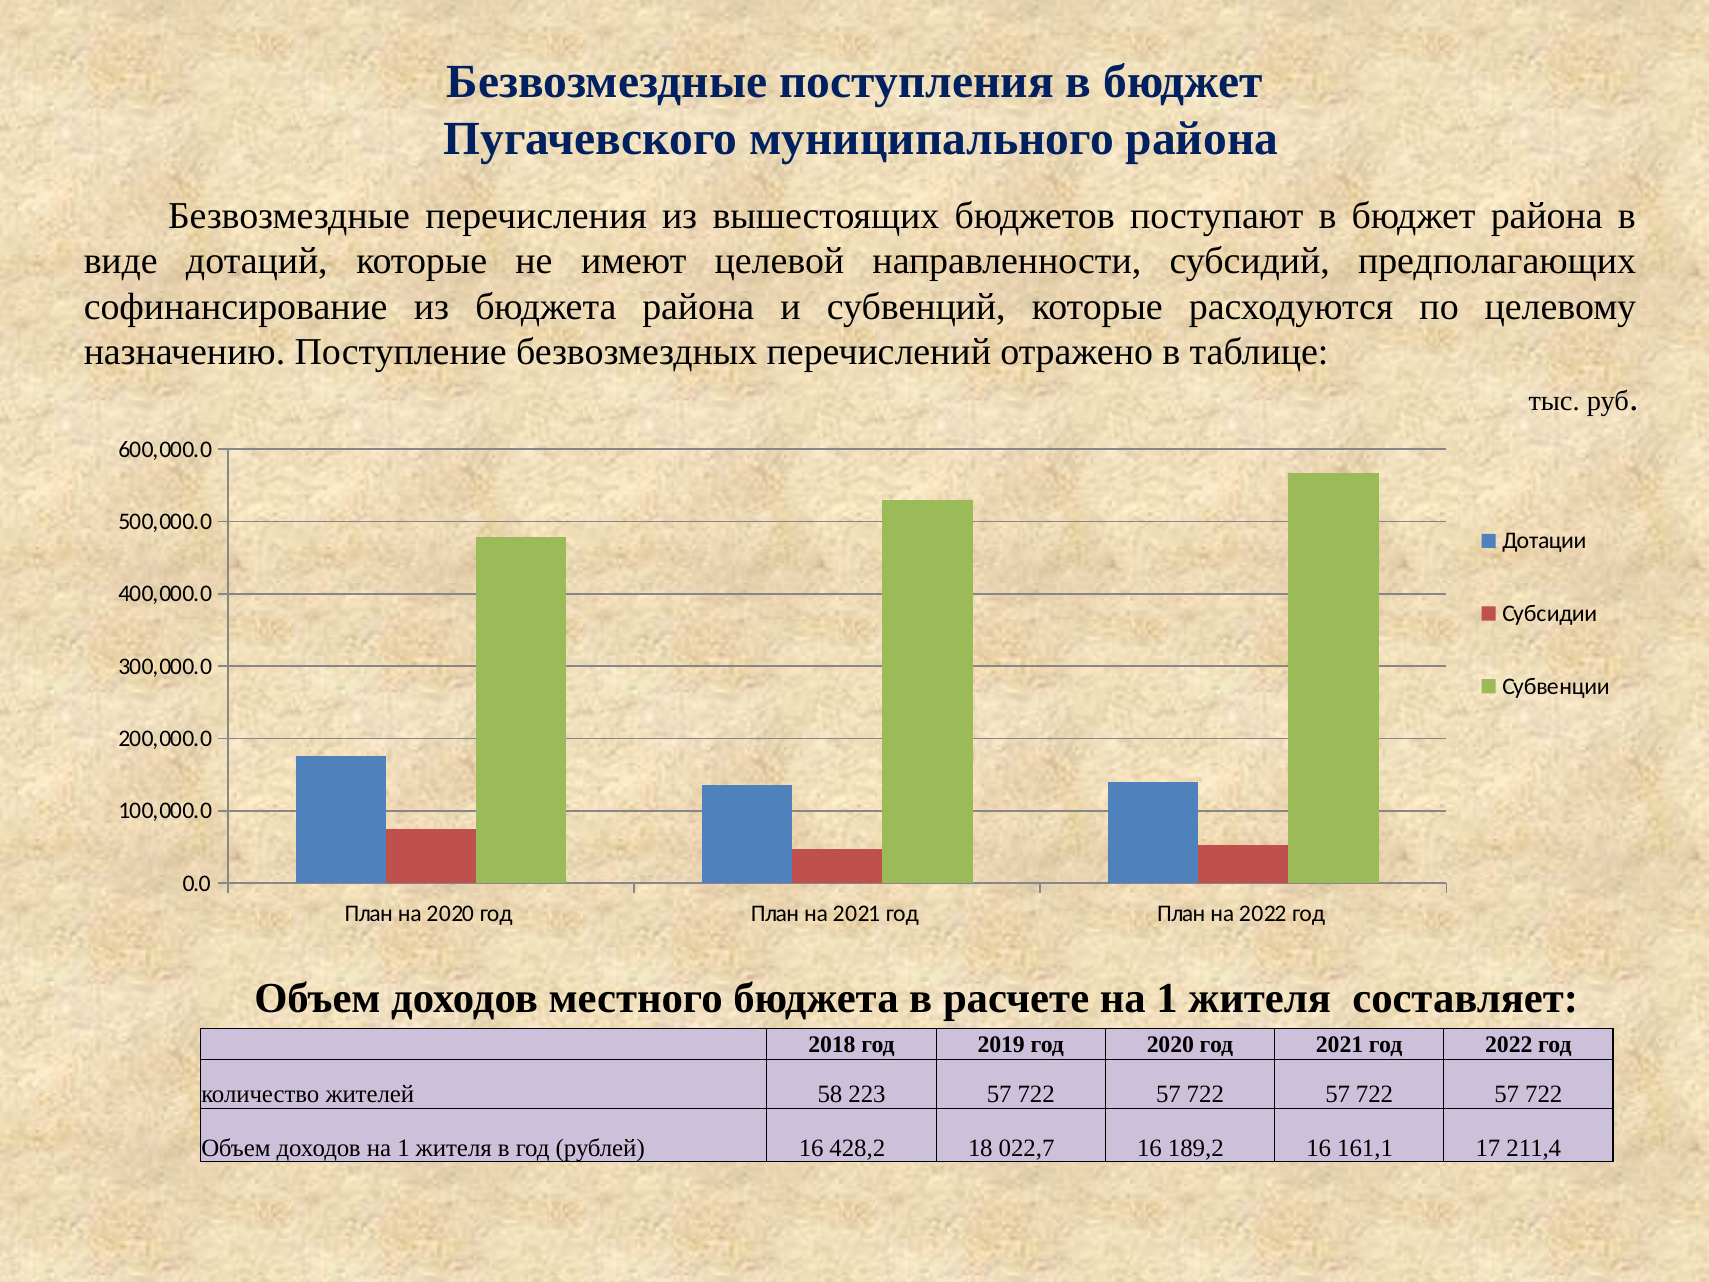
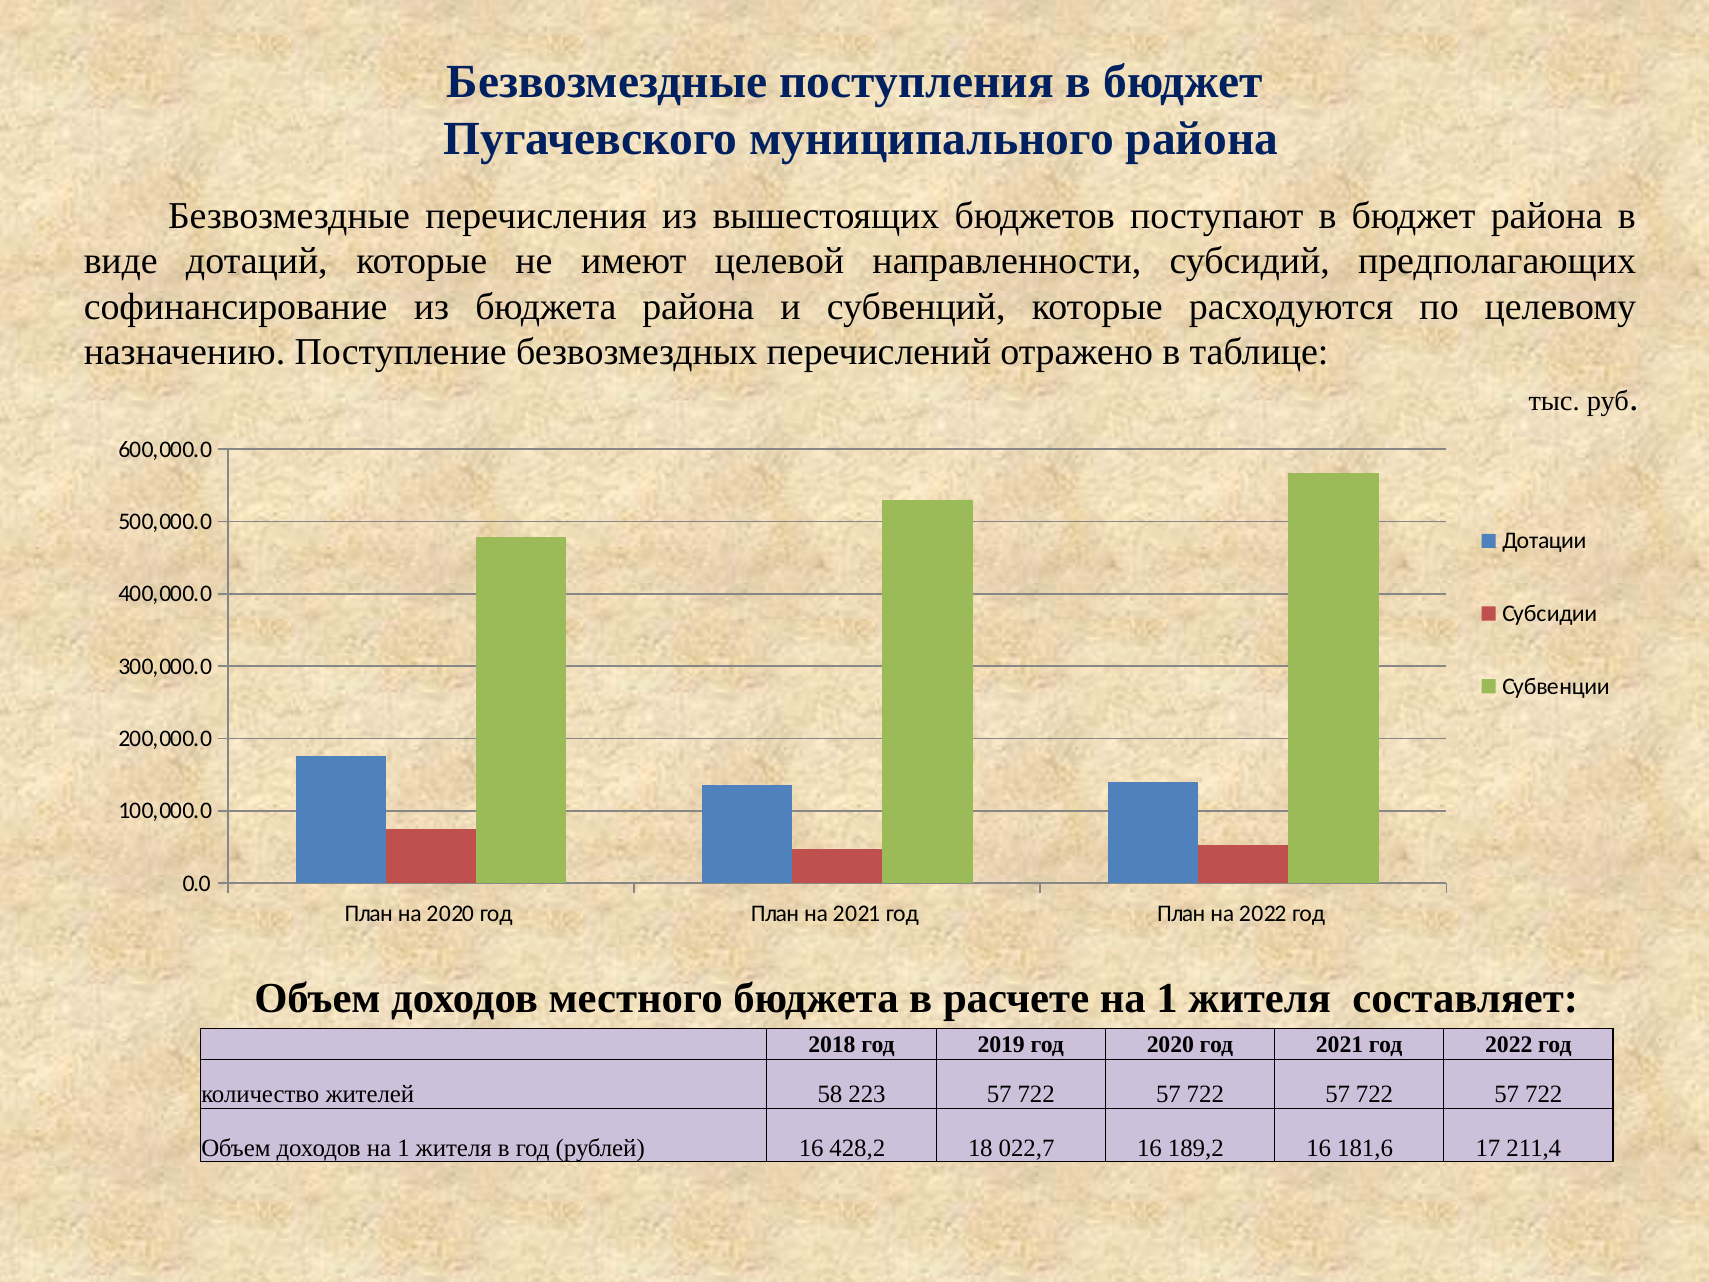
161,1: 161,1 -> 181,6
